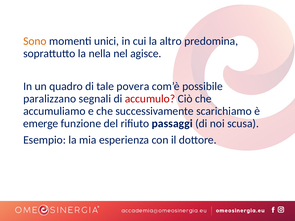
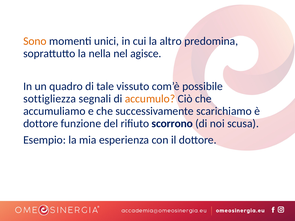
povera: povera -> vissuto
paralizzano: paralizzano -> sottigliezza
accumulo colour: red -> orange
emerge at (41, 124): emerge -> dottore
passaggi: passaggi -> scorrono
